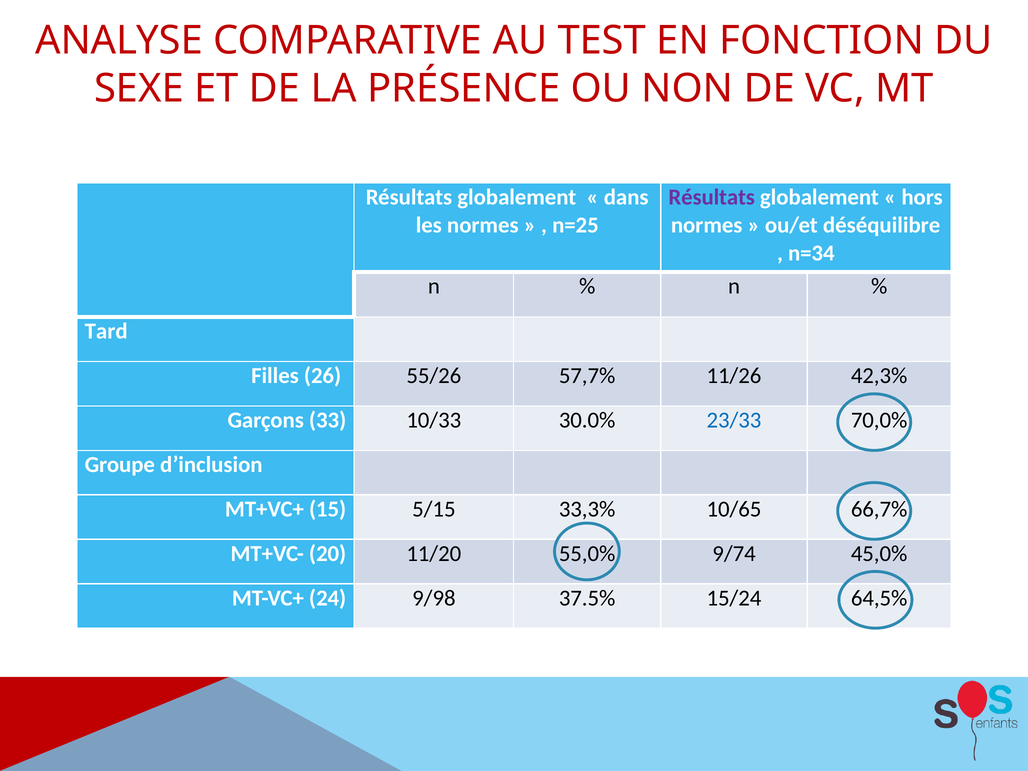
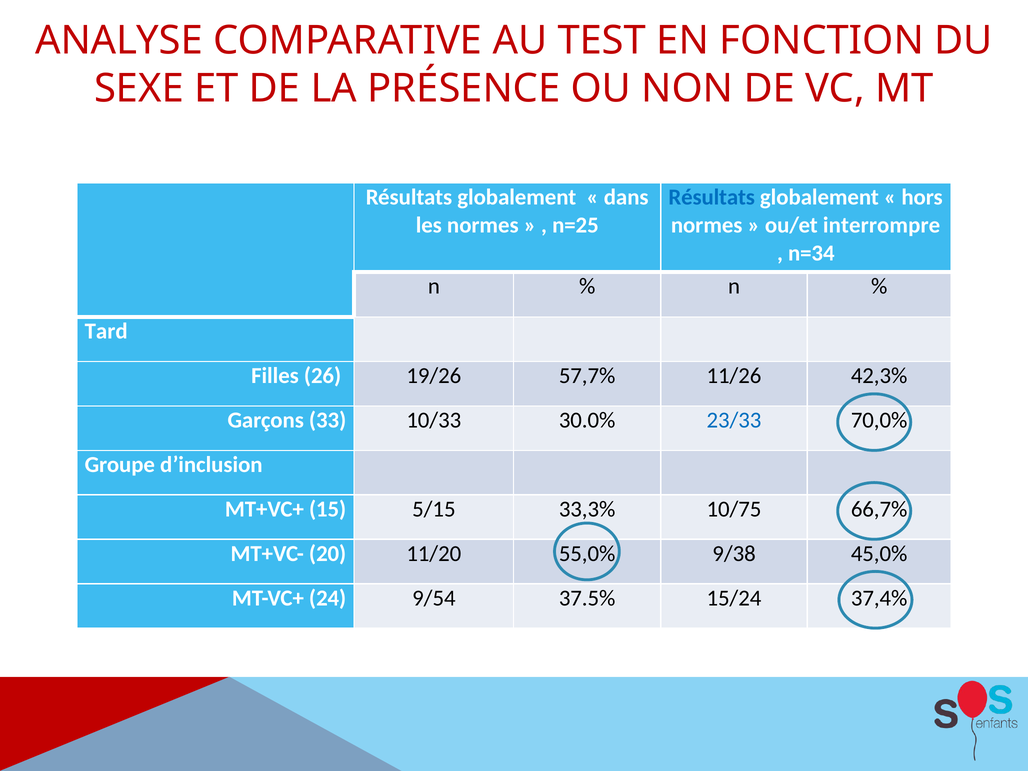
Résultats at (712, 197) colour: purple -> blue
déséquilibre: déséquilibre -> interrompre
55/26: 55/26 -> 19/26
10/65: 10/65 -> 10/75
9/74: 9/74 -> 9/38
9/98: 9/98 -> 9/54
64,5%: 64,5% -> 37,4%
